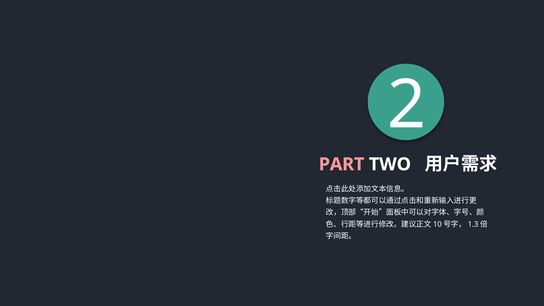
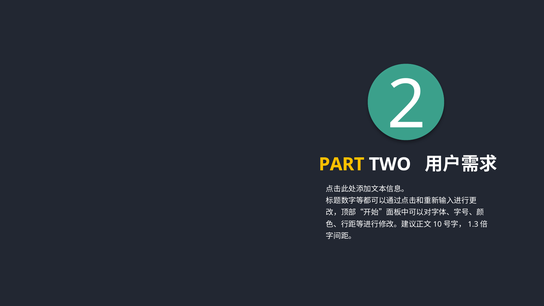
PART colour: pink -> yellow
